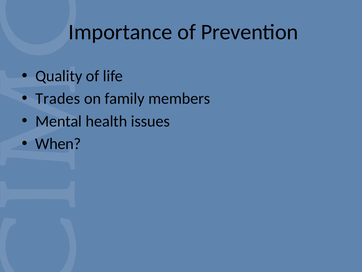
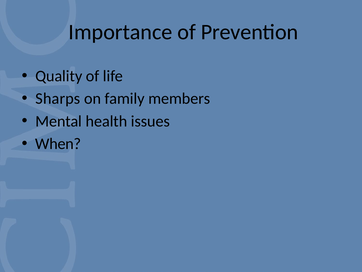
Trades: Trades -> Sharps
